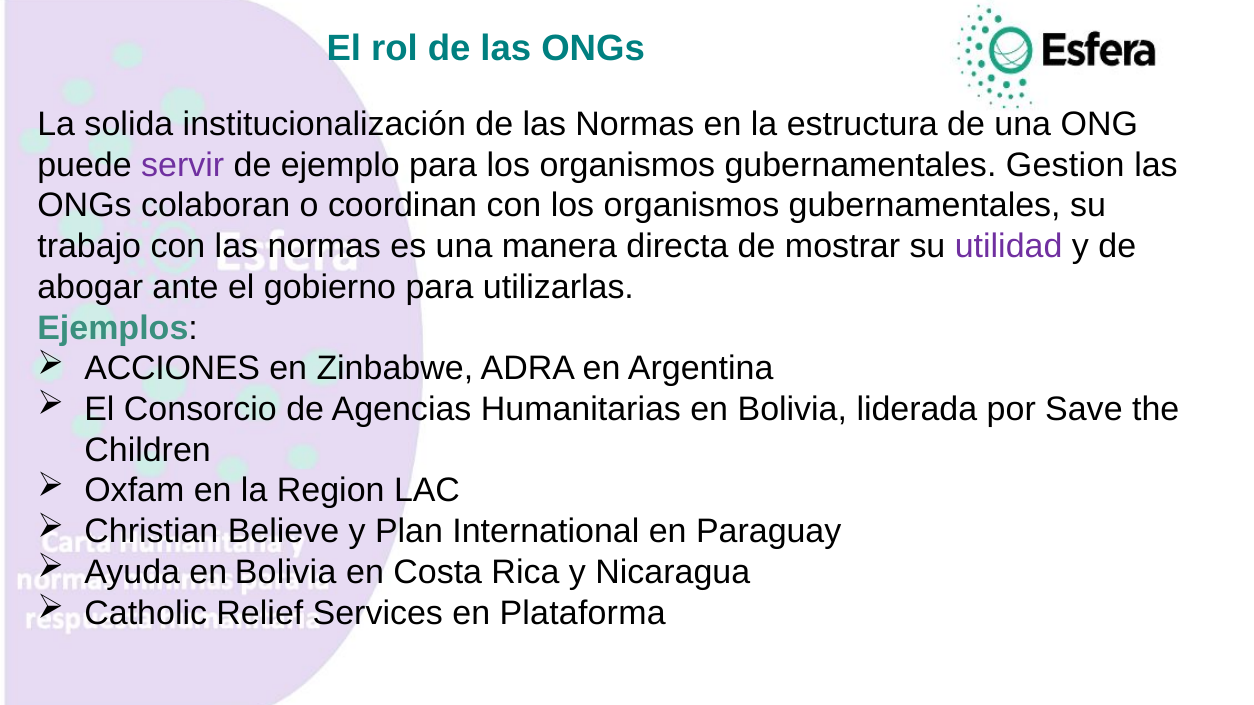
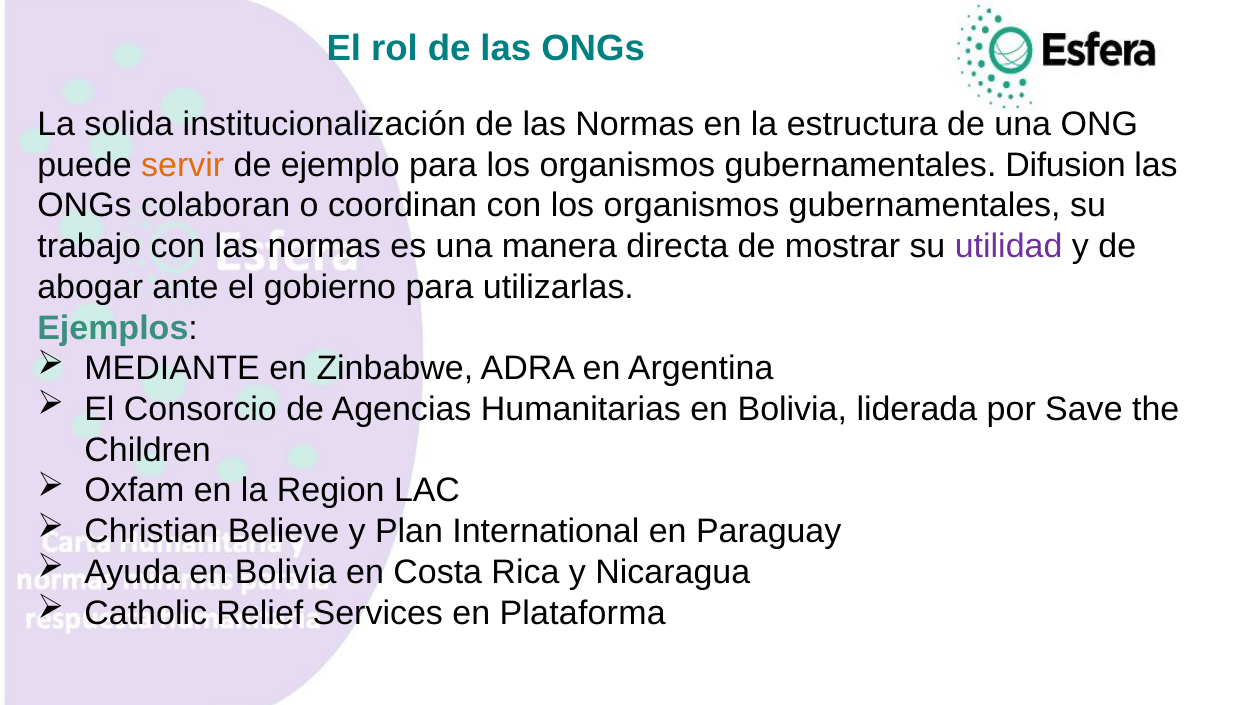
servir colour: purple -> orange
Gestion: Gestion -> Difusion
ACCIONES: ACCIONES -> MEDIANTE
